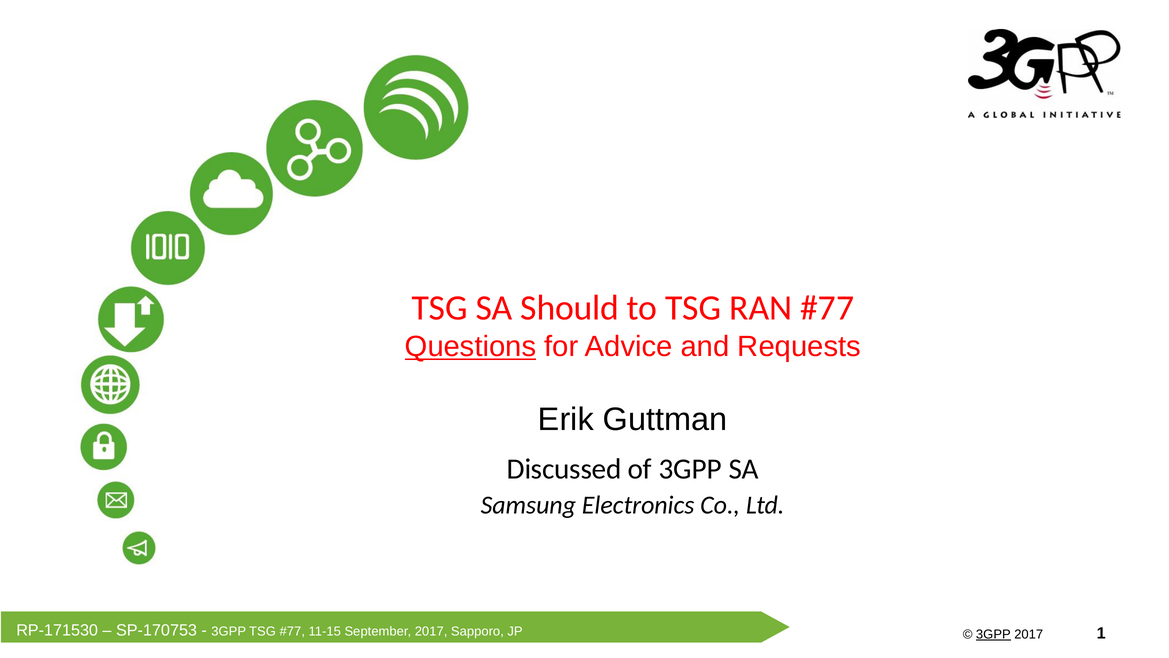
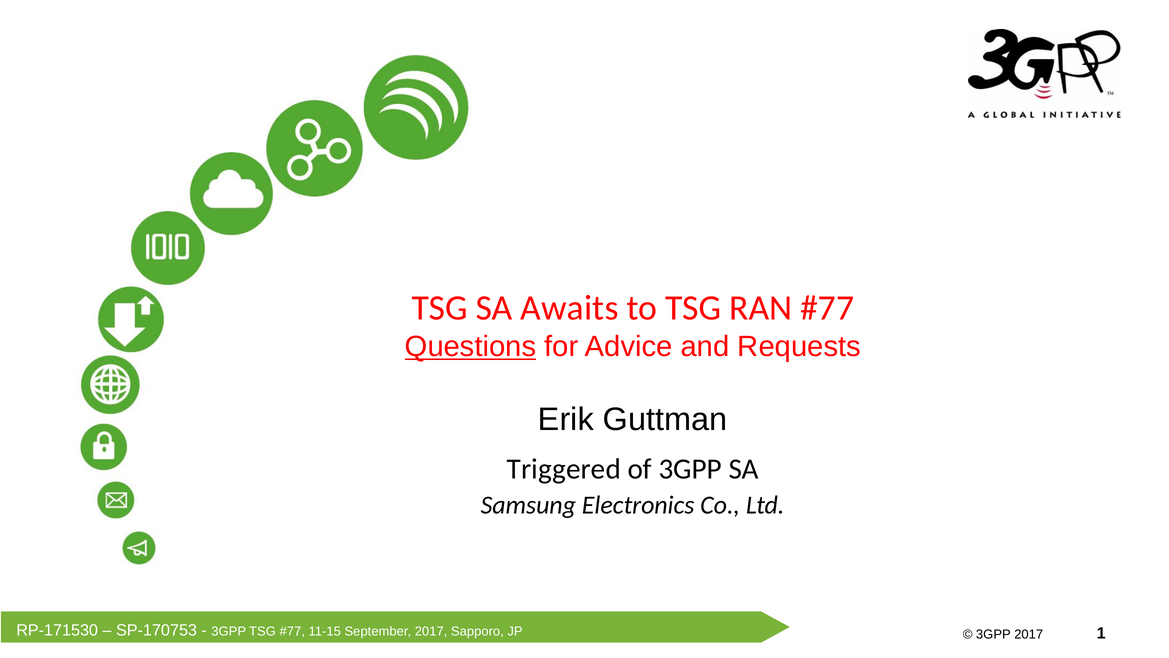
Should: Should -> Awaits
Discussed: Discussed -> Triggered
3GPP at (993, 634) underline: present -> none
